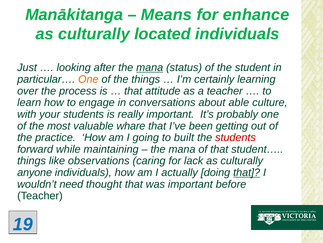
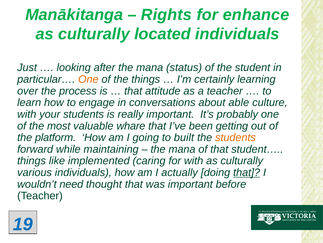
Means: Means -> Rights
mana at (150, 67) underline: present -> none
practice: practice -> platform
students at (235, 137) colour: red -> orange
observations: observations -> implemented
for lack: lack -> with
anyone: anyone -> various
